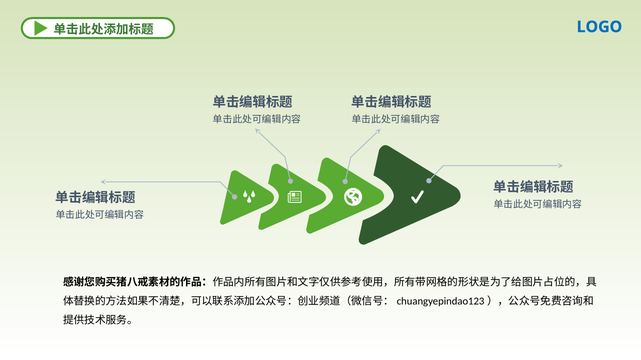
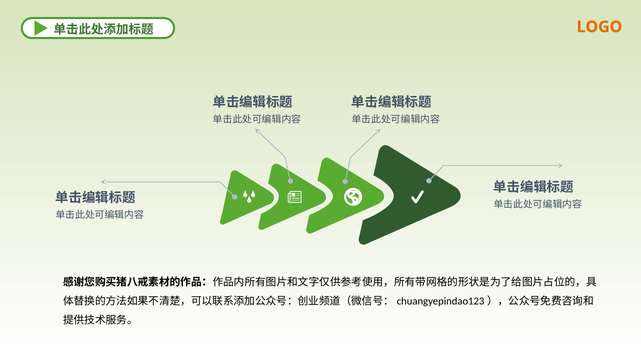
LOGO colour: blue -> orange
